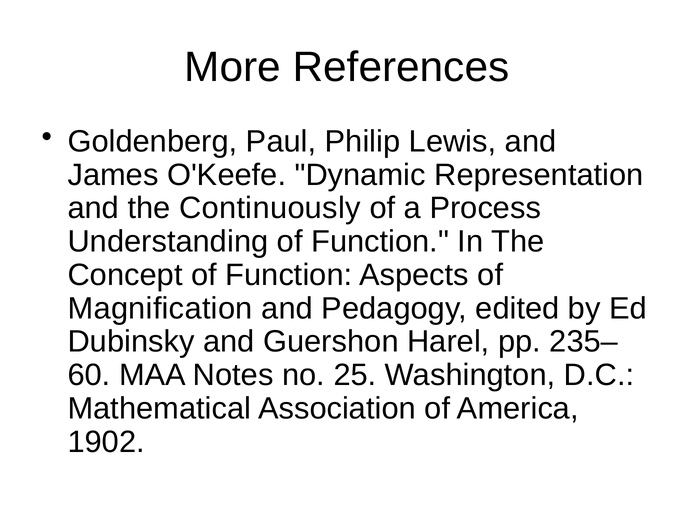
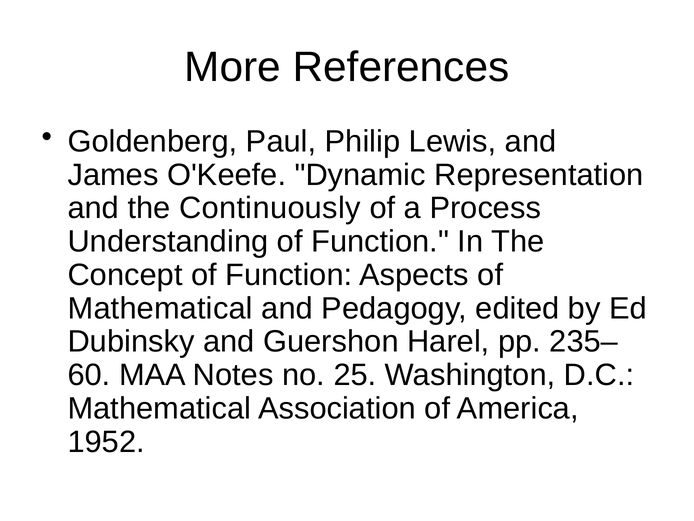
Magnification at (160, 308): Magnification -> Mathematical
1902: 1902 -> 1952
